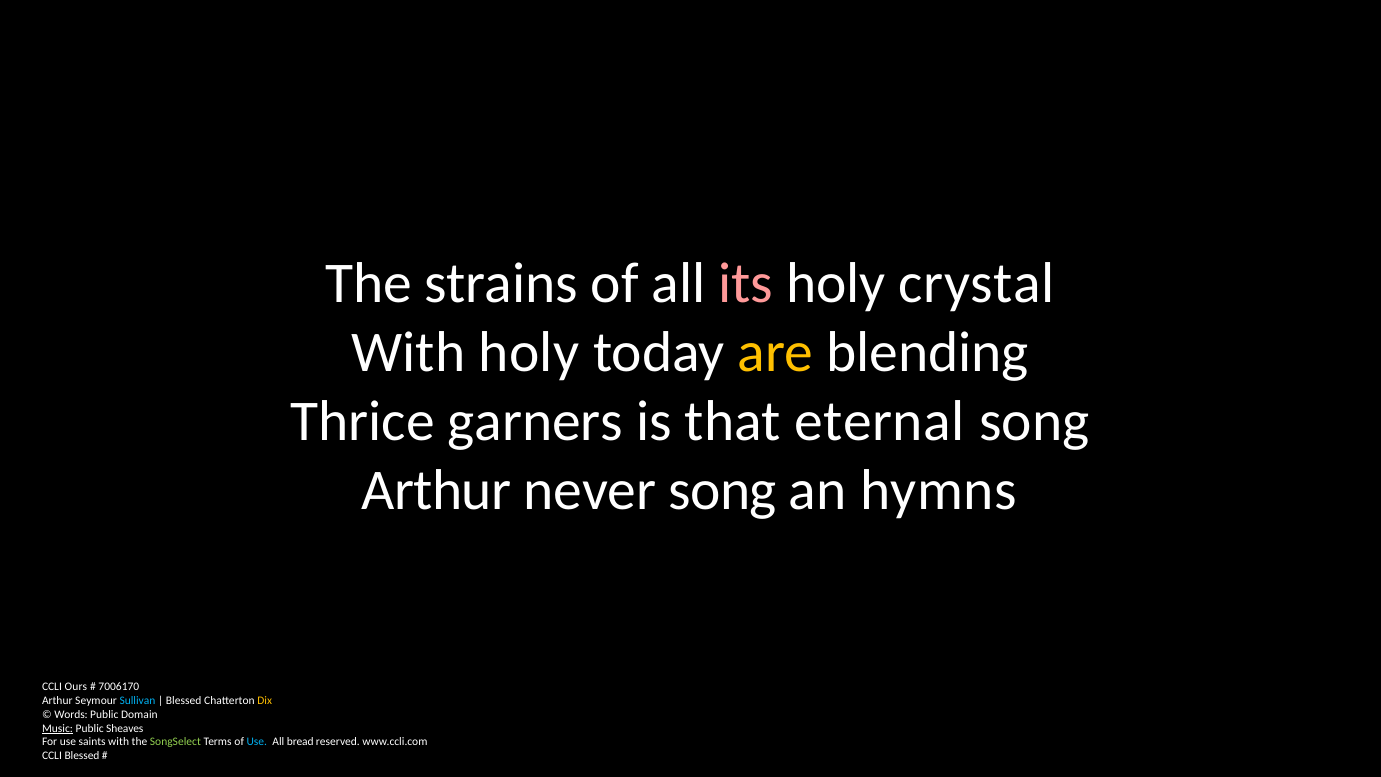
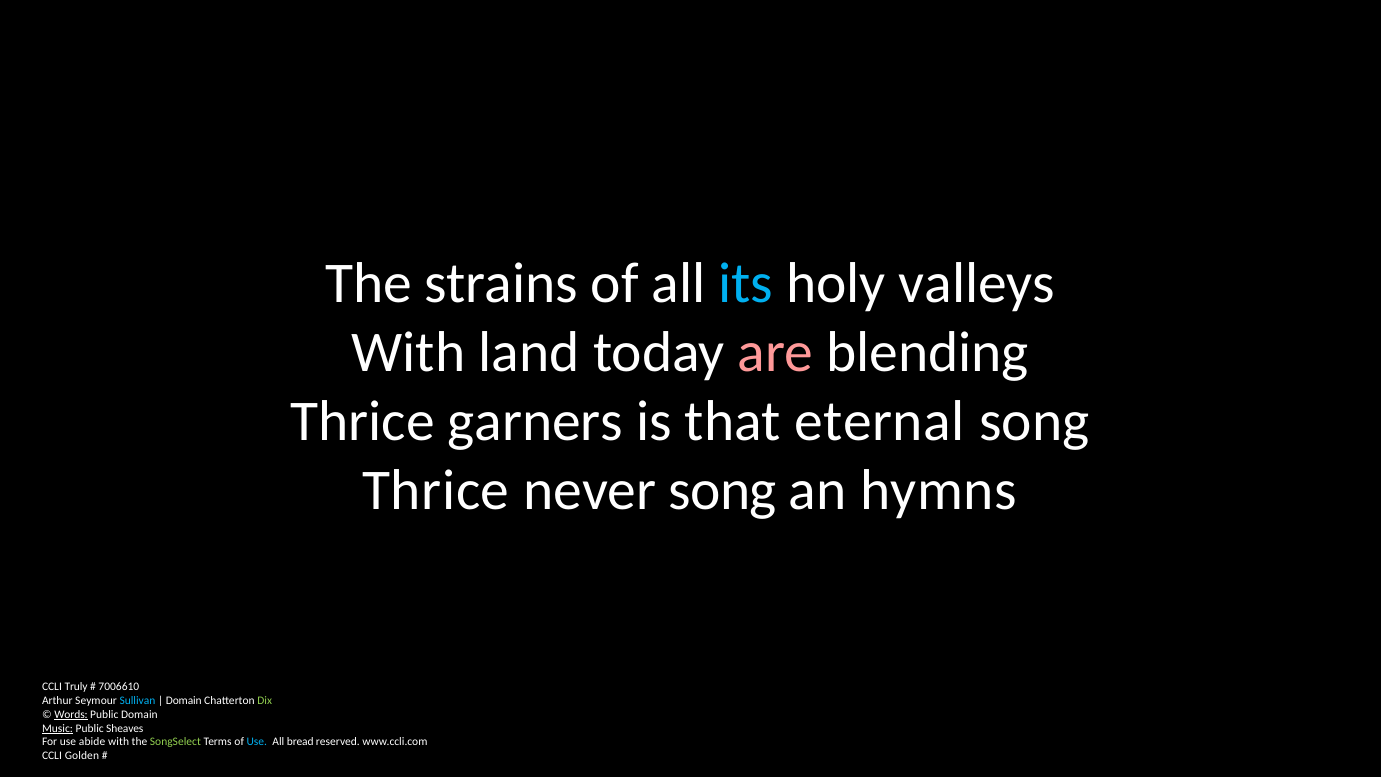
its colour: pink -> light blue
crystal: crystal -> valleys
With holy: holy -> land
are colour: yellow -> pink
Arthur at (437, 490): Arthur -> Thrice
Ours: Ours -> Truly
7006170: 7006170 -> 7006610
Blessed at (184, 701): Blessed -> Domain
Dix colour: yellow -> light green
Words underline: none -> present
saints: saints -> abide
CCLI Blessed: Blessed -> Golden
